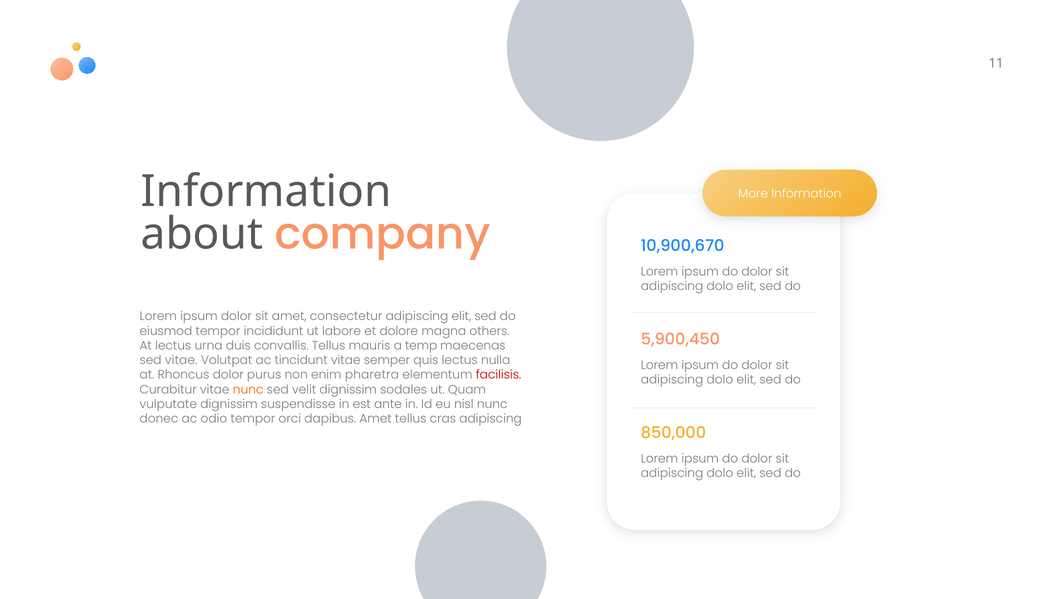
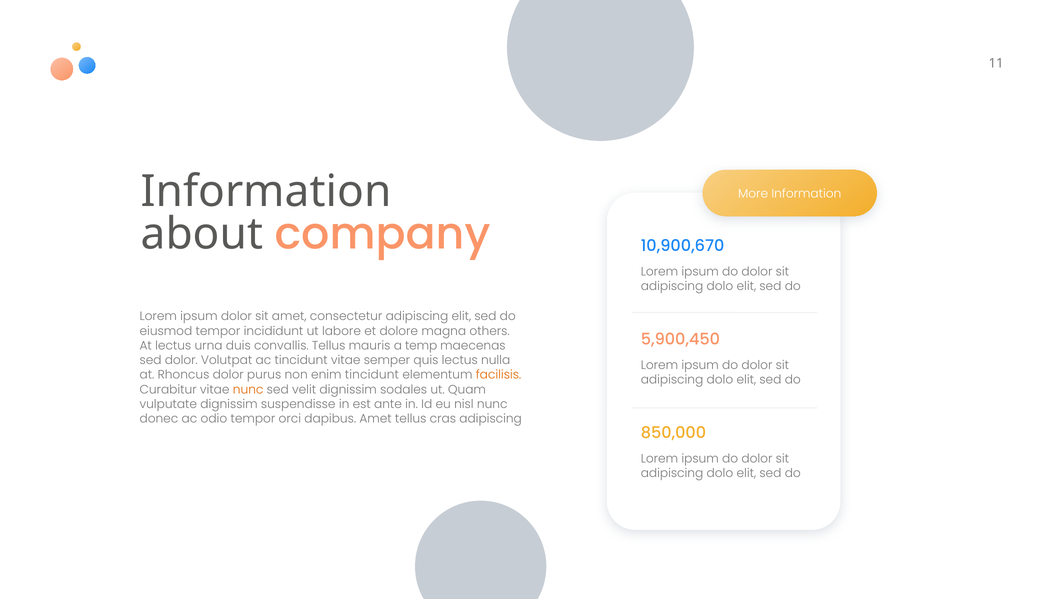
sed vitae: vitae -> dolor
enim pharetra: pharetra -> tincidunt
facilisis colour: red -> orange
